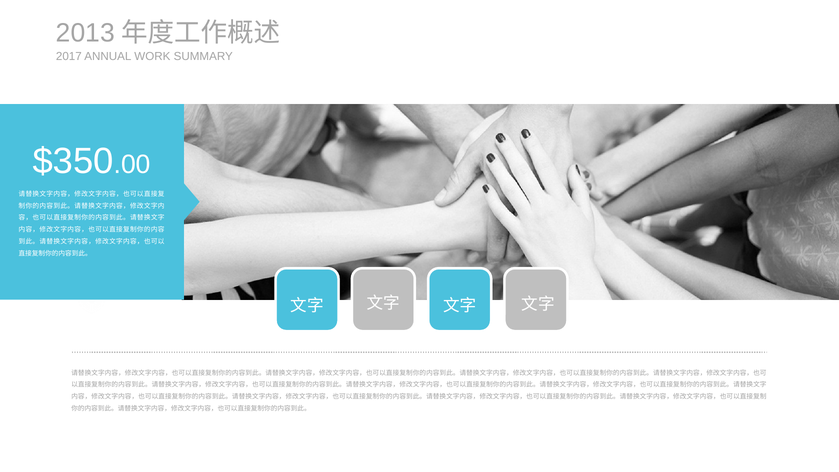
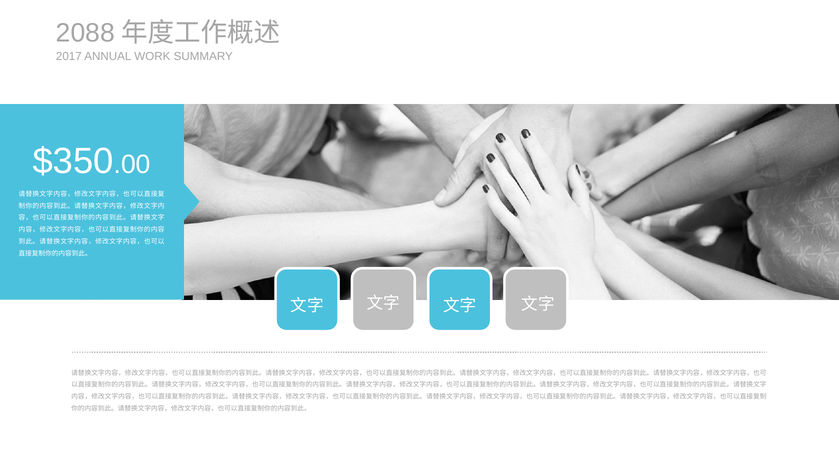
2013: 2013 -> 2088
